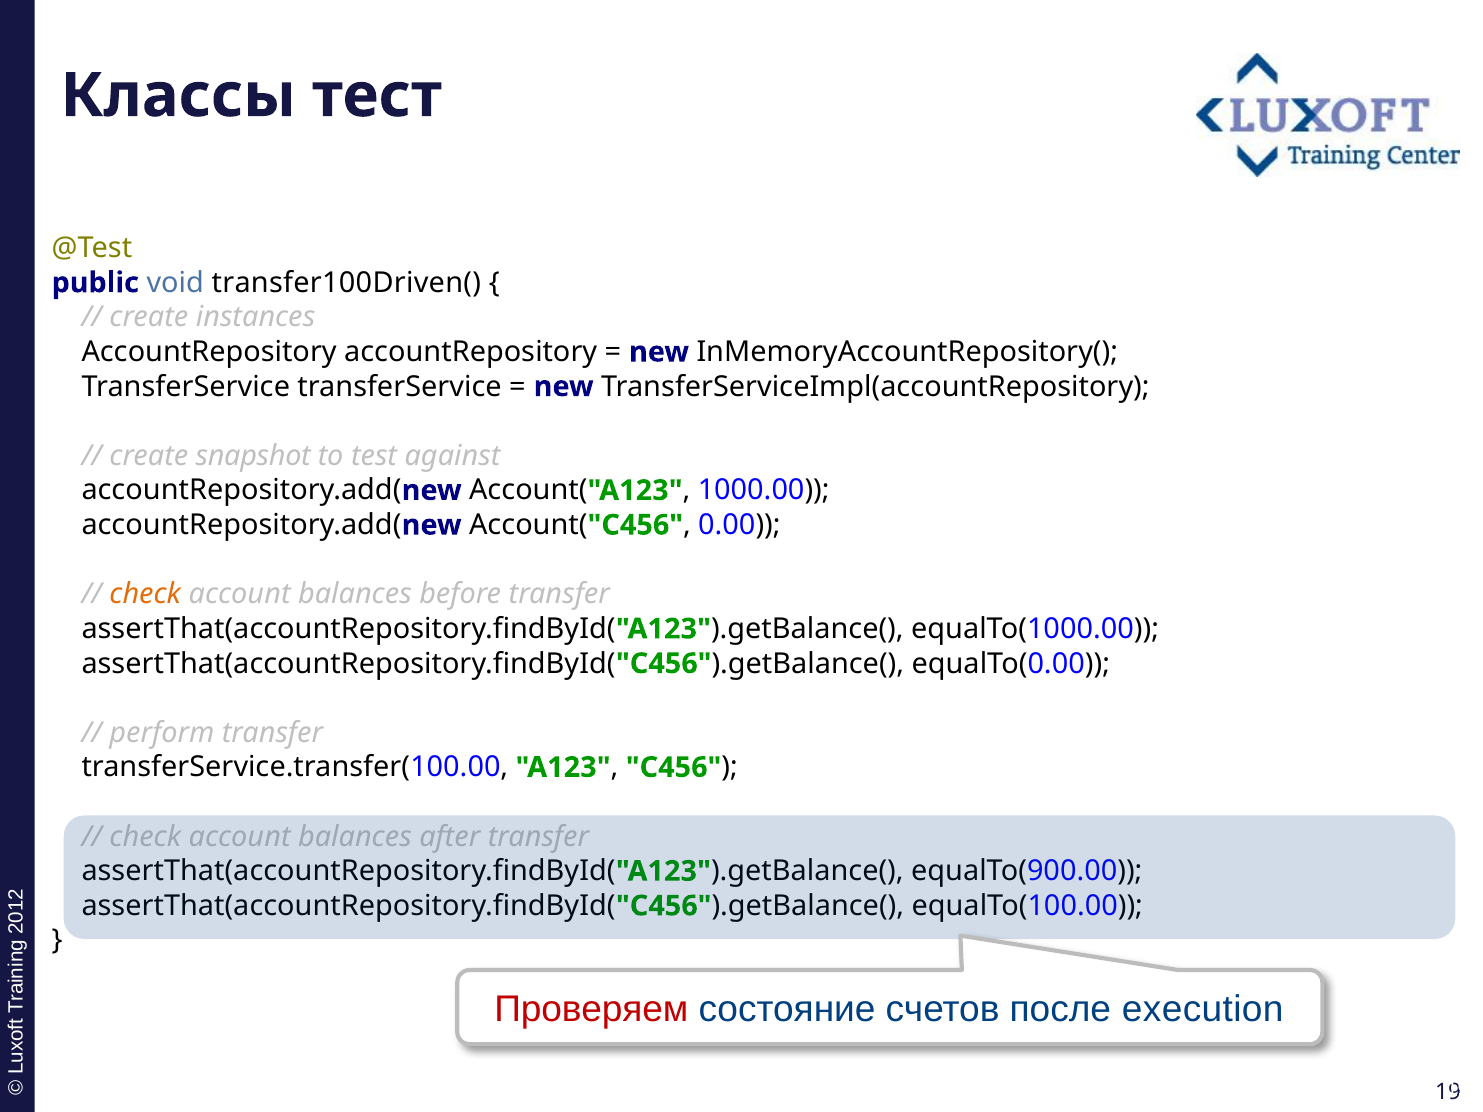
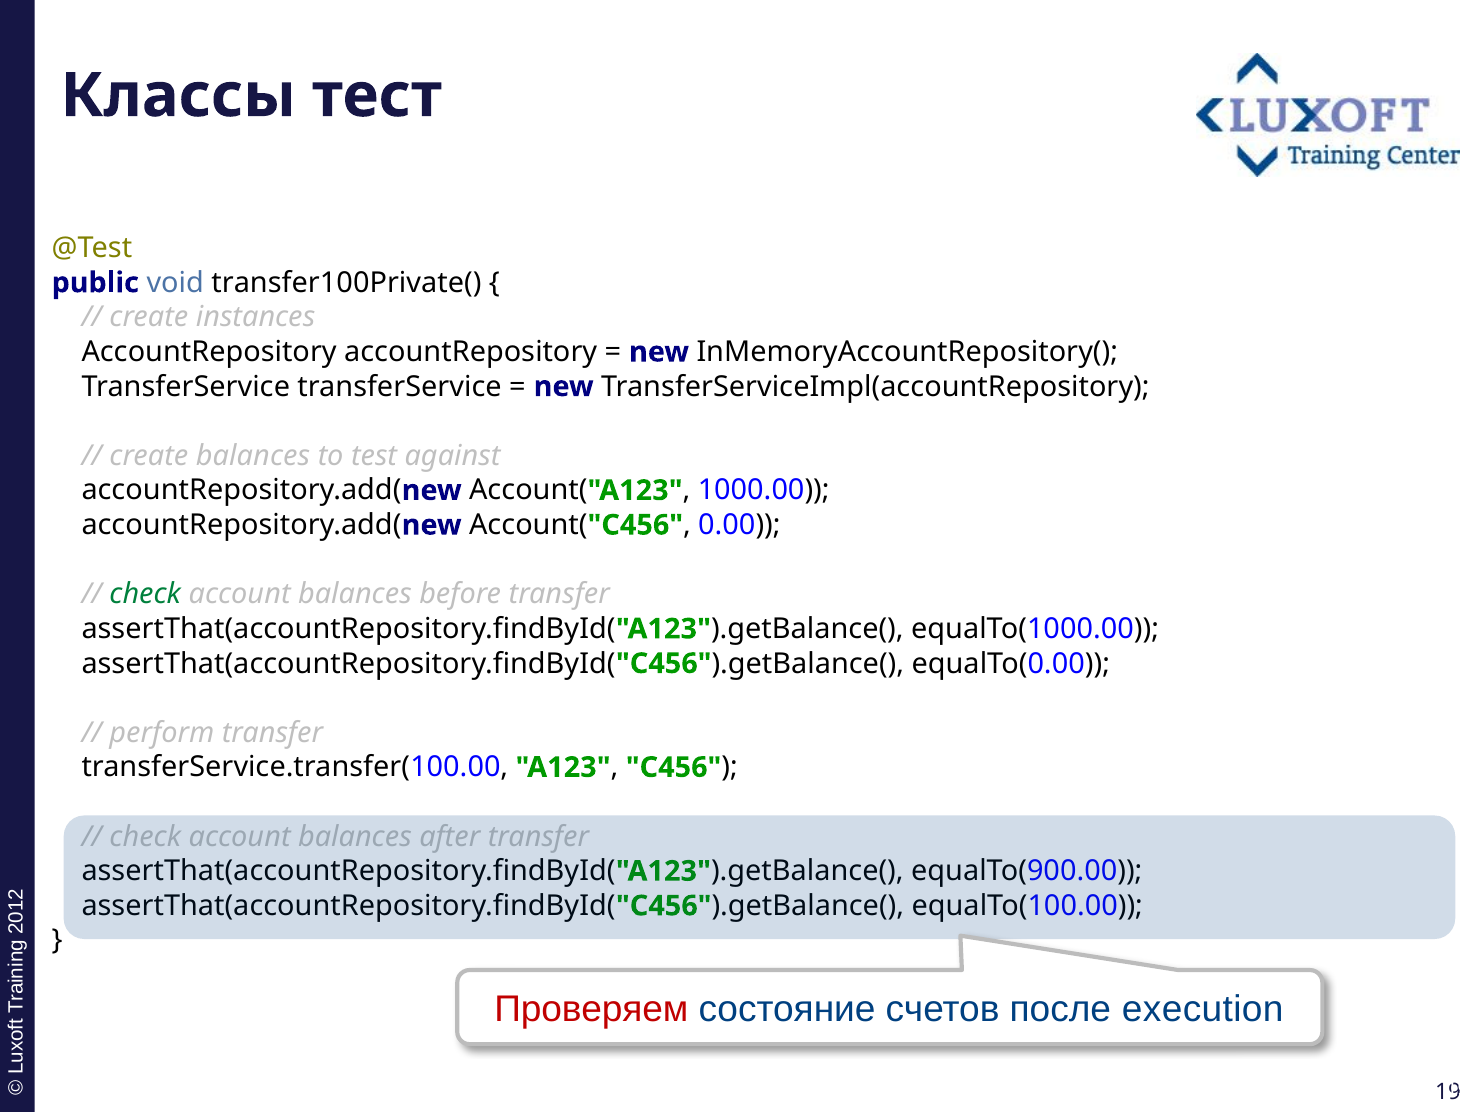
transfer100Driven(: transfer100Driven( -> transfer100Private(
create snapshot: snapshot -> balances
check at (145, 594) colour: orange -> green
